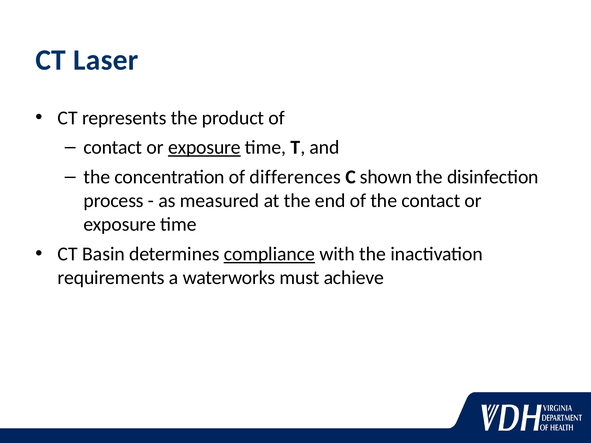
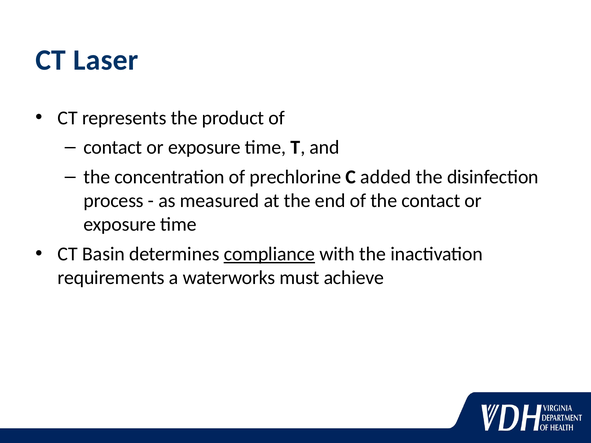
exposure at (204, 148) underline: present -> none
differences: differences -> prechlorine
shown: shown -> added
